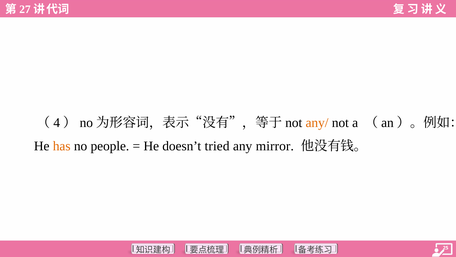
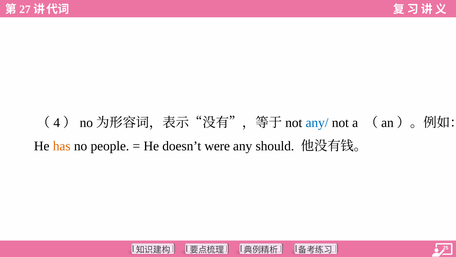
any/ colour: orange -> blue
tried: tried -> were
mirror: mirror -> should
